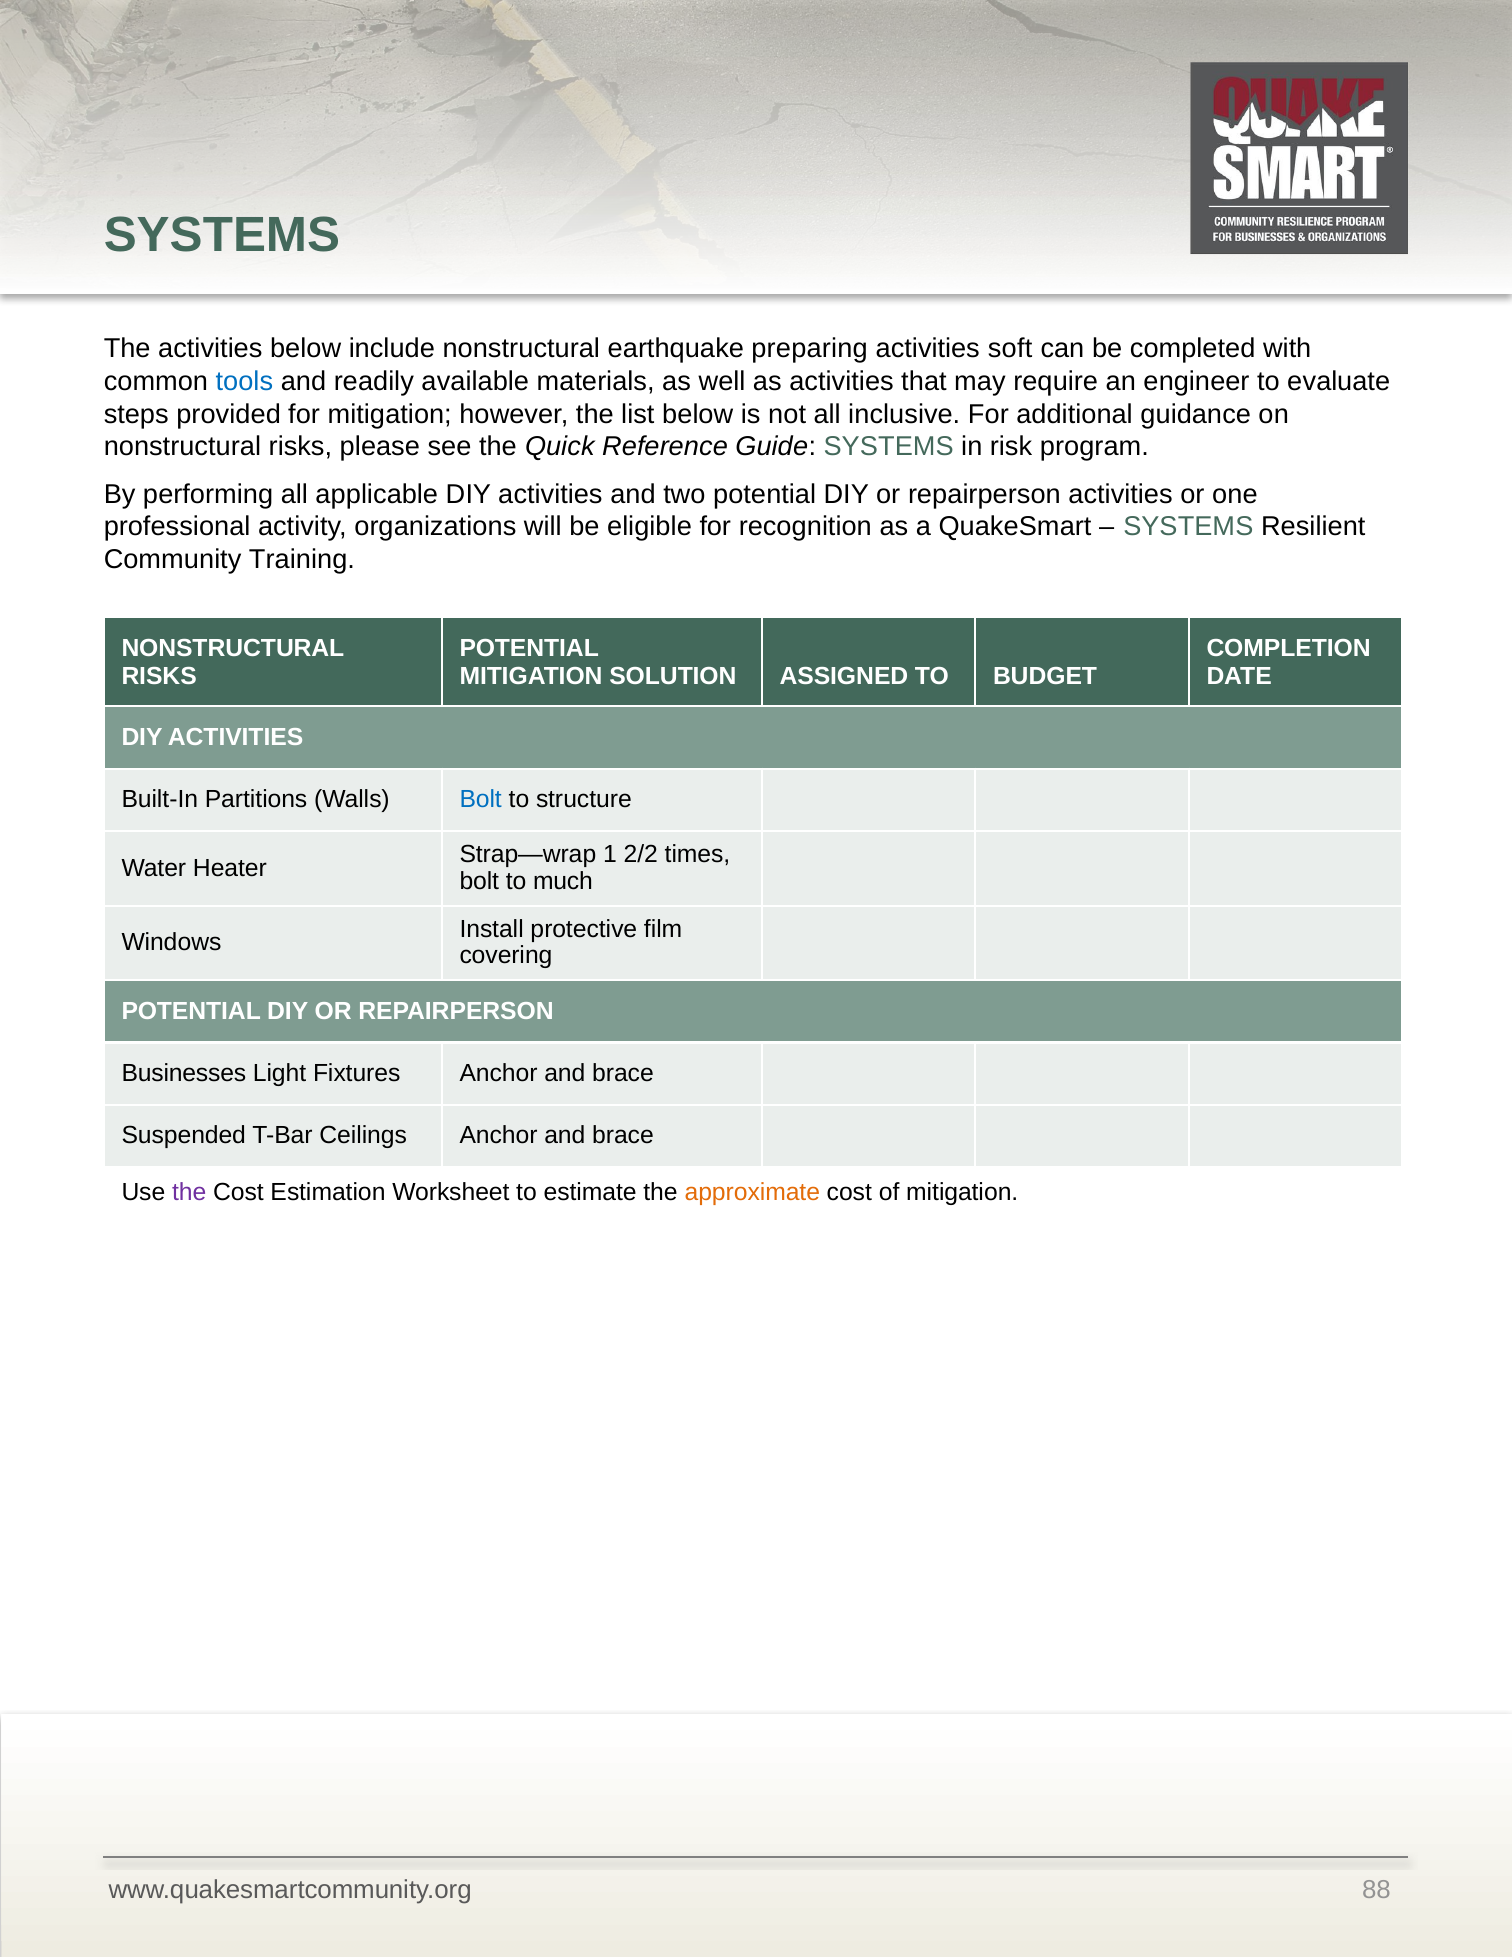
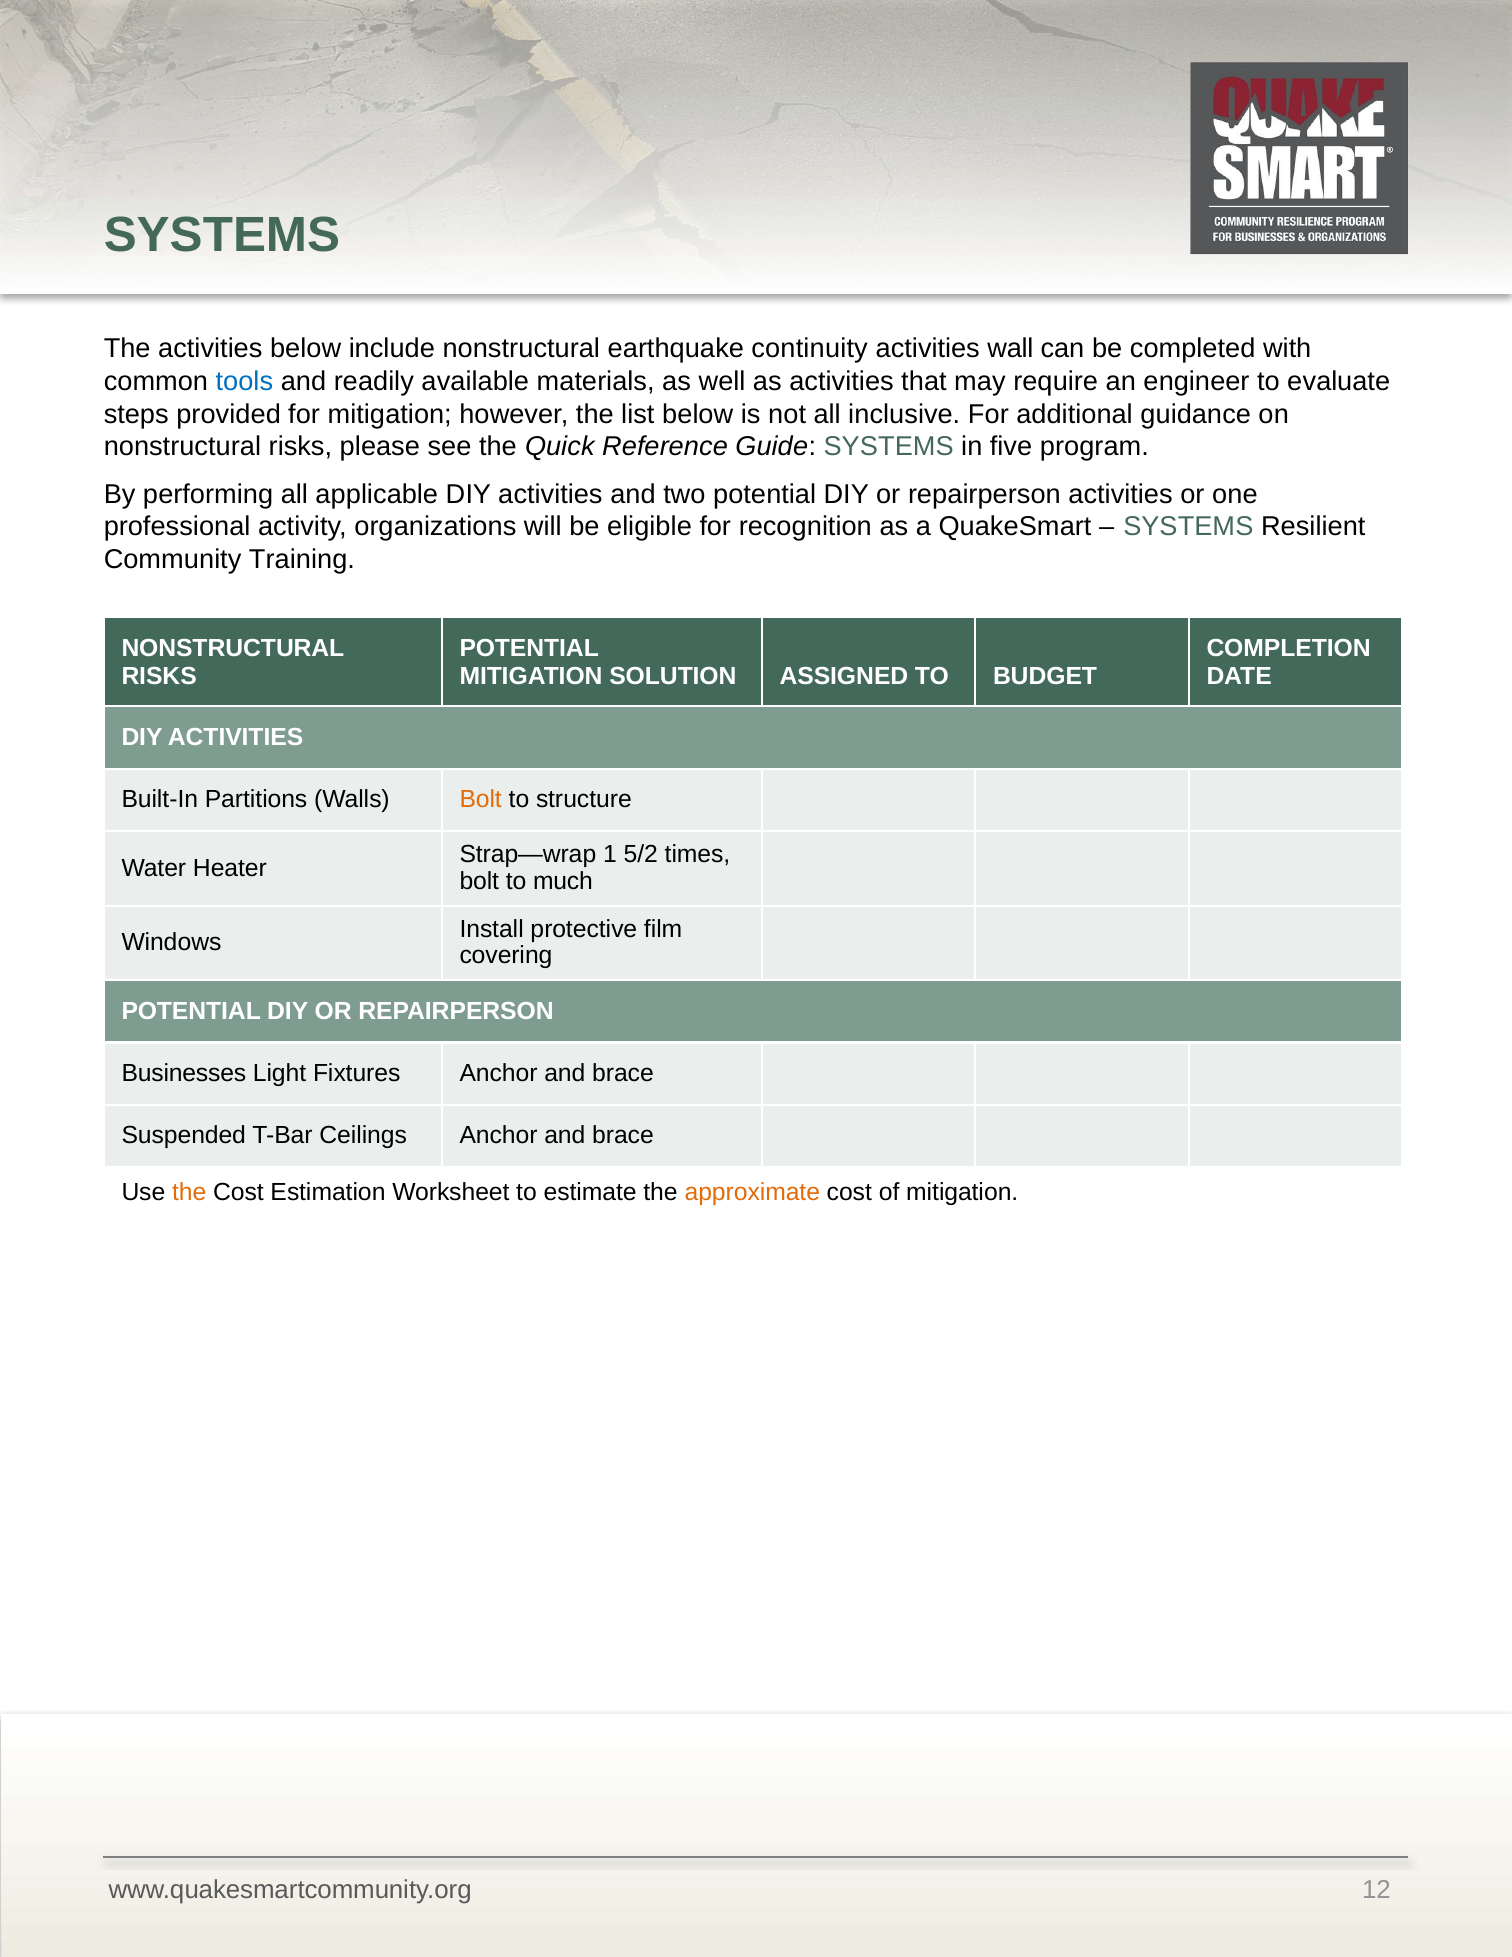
preparing: preparing -> continuity
soft: soft -> wall
risk: risk -> five
Bolt at (481, 799) colour: blue -> orange
2/2: 2/2 -> 5/2
the at (189, 1192) colour: purple -> orange
88: 88 -> 12
